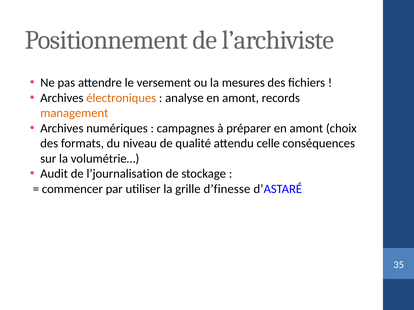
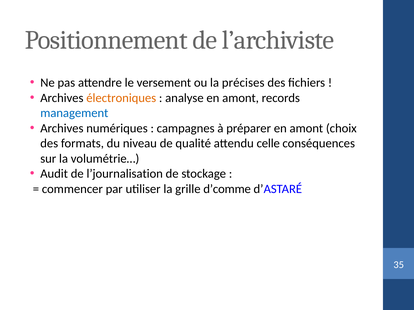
mesures: mesures -> précises
management colour: orange -> blue
d’finesse: d’finesse -> d’comme
